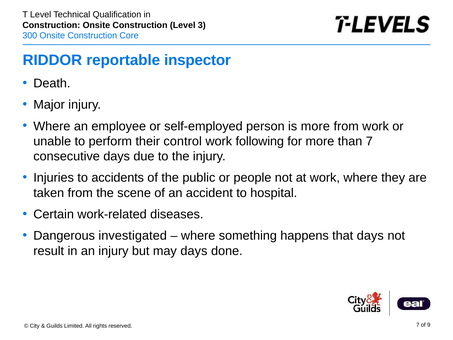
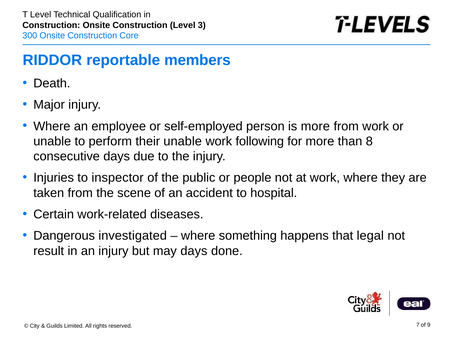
inspector: inspector -> members
their control: control -> unable
than 7: 7 -> 8
accidents: accidents -> inspector
that days: days -> legal
